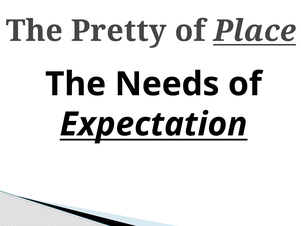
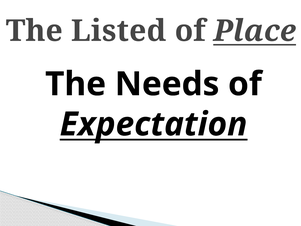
Pretty: Pretty -> Listed
